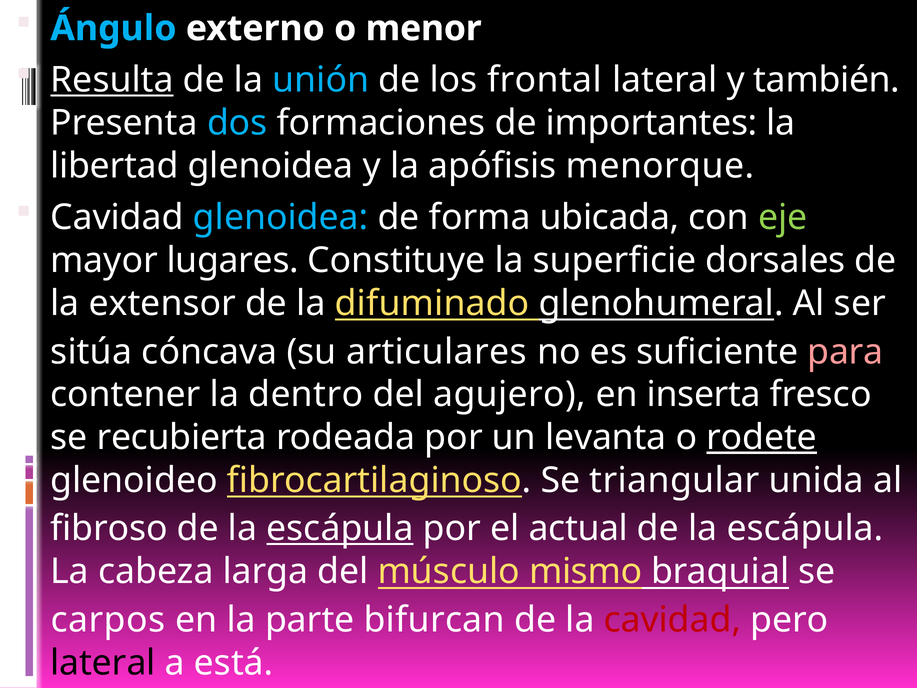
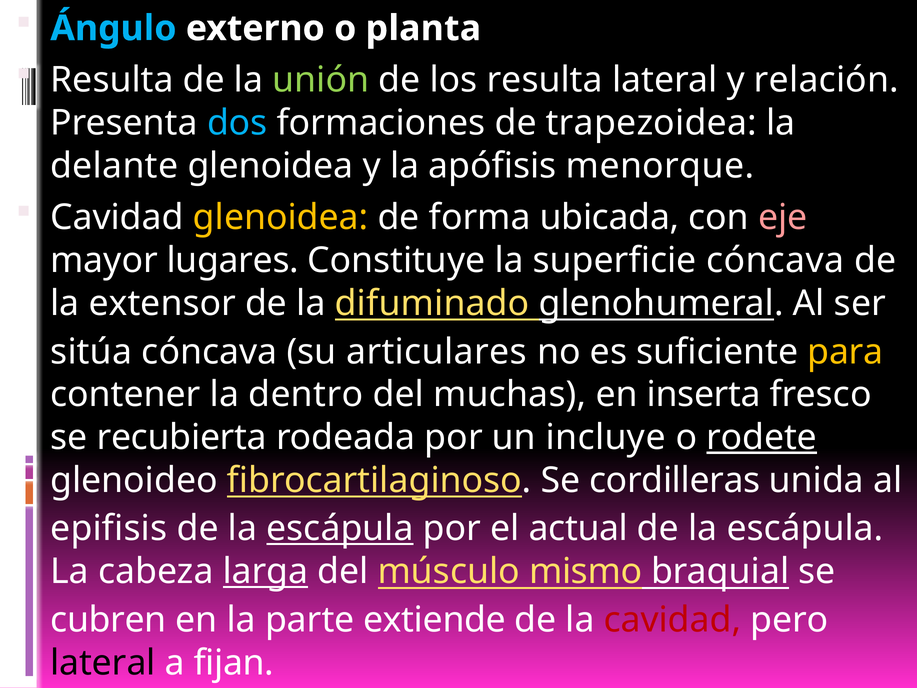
menor: menor -> planta
Resulta at (112, 80) underline: present -> none
unión colour: light blue -> light green
los frontal: frontal -> resulta
también: también -> relación
importantes: importantes -> trapezoidea
libertad: libertad -> delante
glenoidea at (281, 218) colour: light blue -> yellow
eje colour: light green -> pink
superficie dorsales: dorsales -> cóncava
para colour: pink -> yellow
agujero: agujero -> muchas
levanta: levanta -> incluye
triangular: triangular -> cordilleras
fibroso: fibroso -> epifisis
larga underline: none -> present
carpos: carpos -> cubren
bifurcan: bifurcan -> extiende
está: está -> fijan
